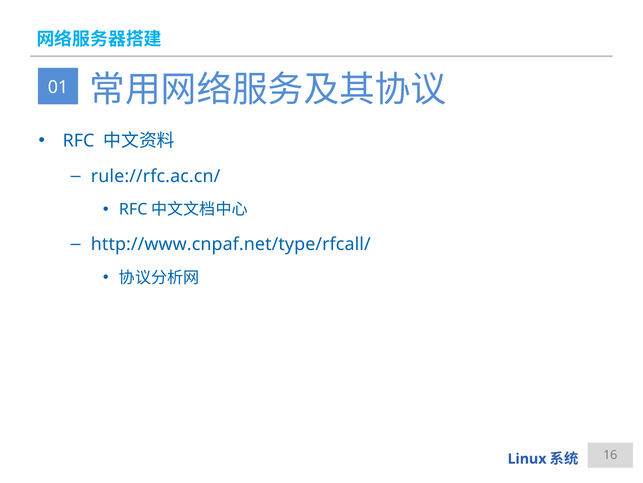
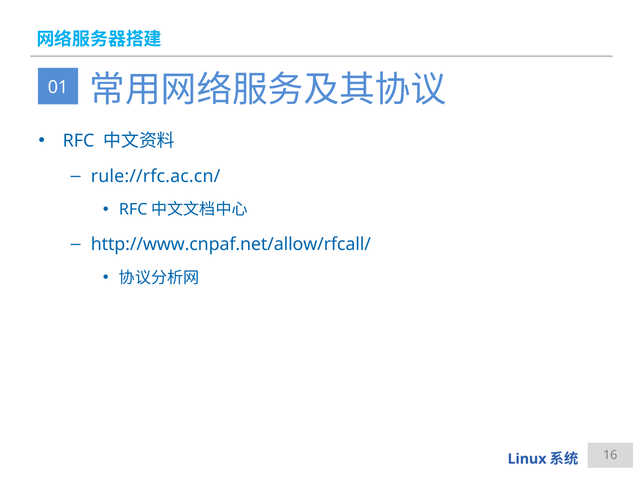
http://www.cnpaf.net/type/rfcall/: http://www.cnpaf.net/type/rfcall/ -> http://www.cnpaf.net/allow/rfcall/
